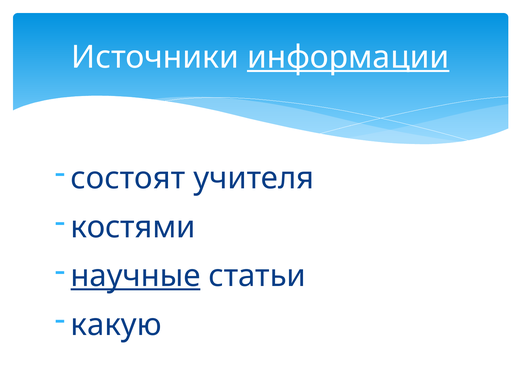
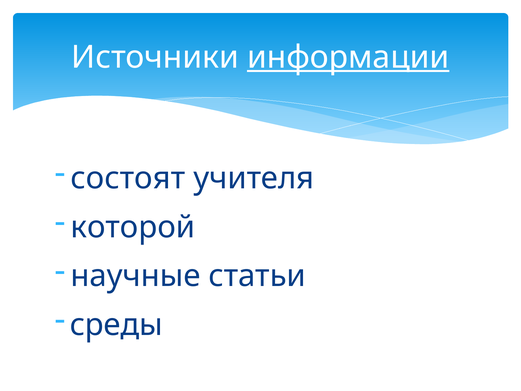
костями: костями -> которой
научные underline: present -> none
какую: какую -> среды
